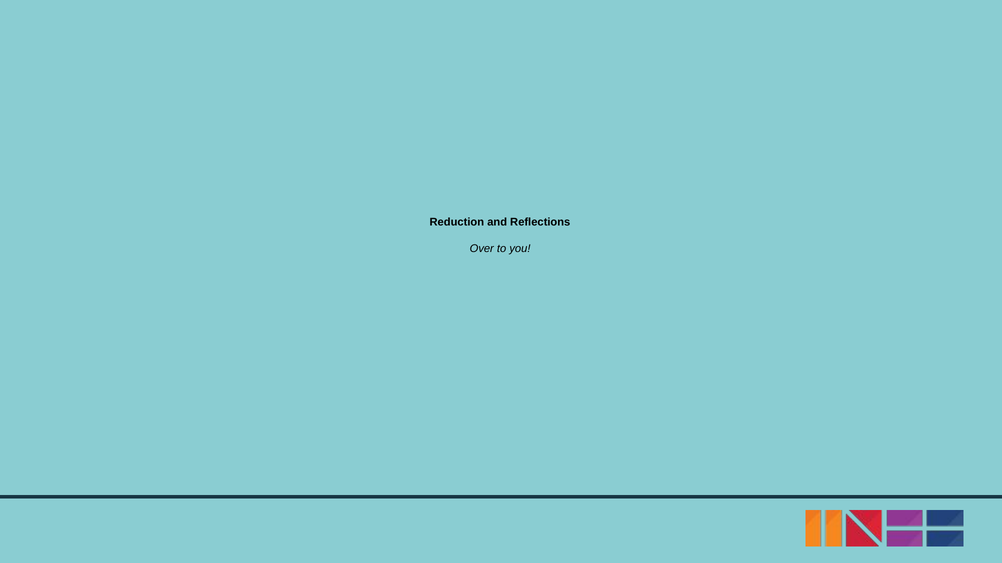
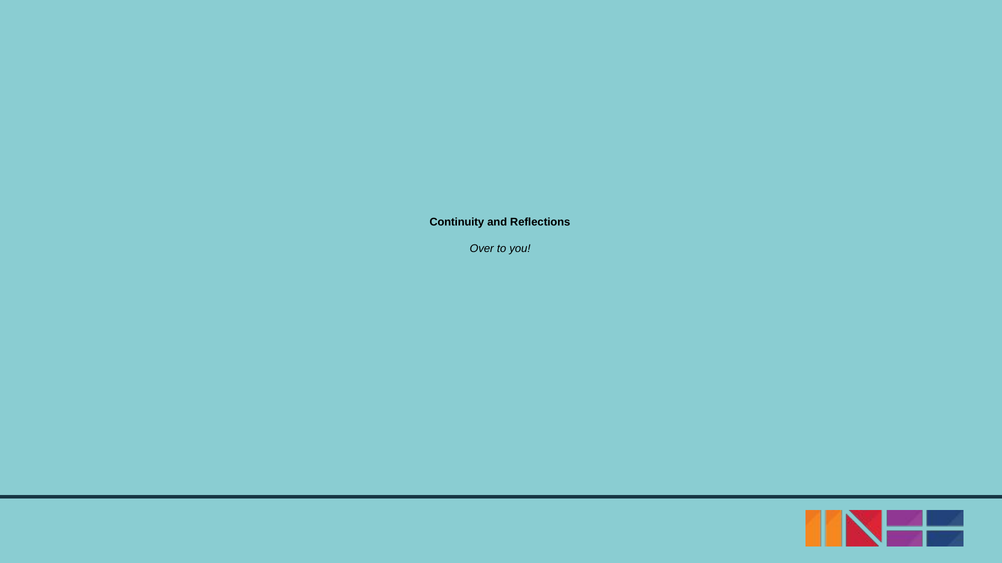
Reduction: Reduction -> Continuity
